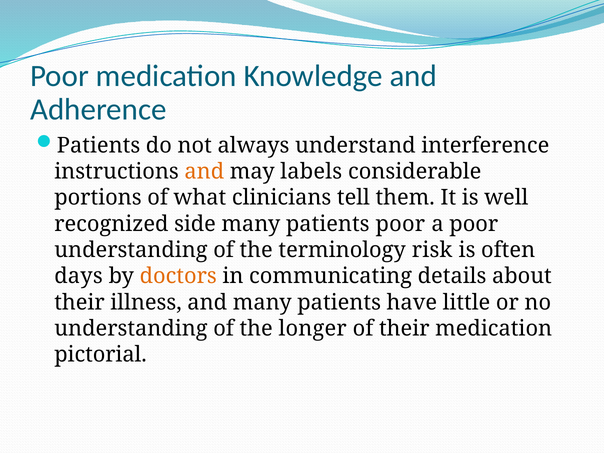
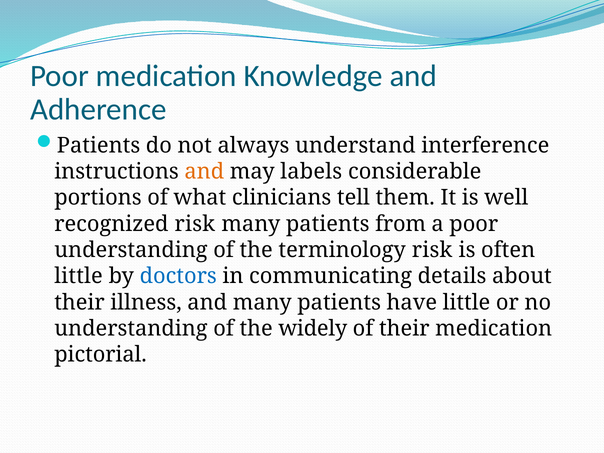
recognized side: side -> risk
patients poor: poor -> from
days at (78, 276): days -> little
doctors colour: orange -> blue
longer: longer -> widely
